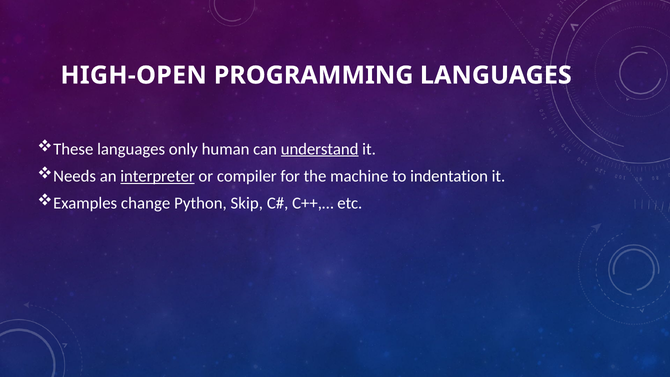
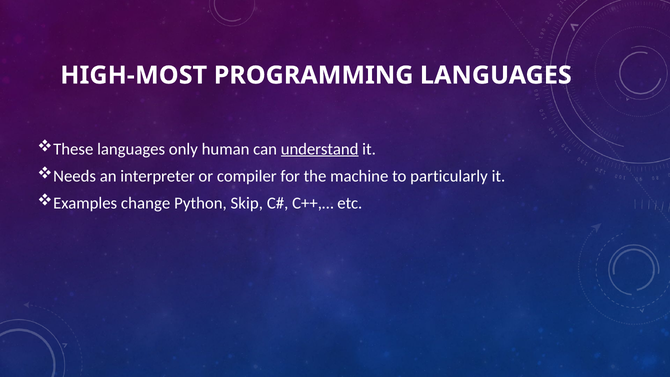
HIGH-OPEN: HIGH-OPEN -> HIGH-MOST
interpreter underline: present -> none
indentation: indentation -> particularly
